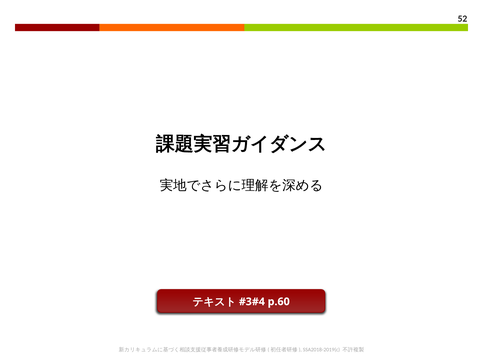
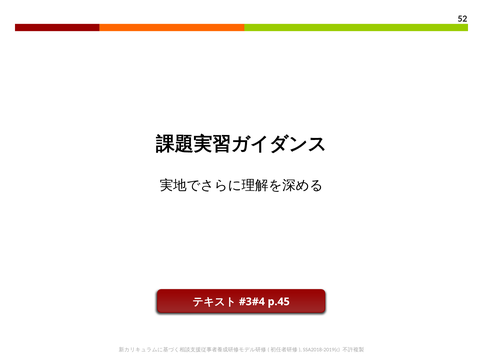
p.60: p.60 -> p.45
